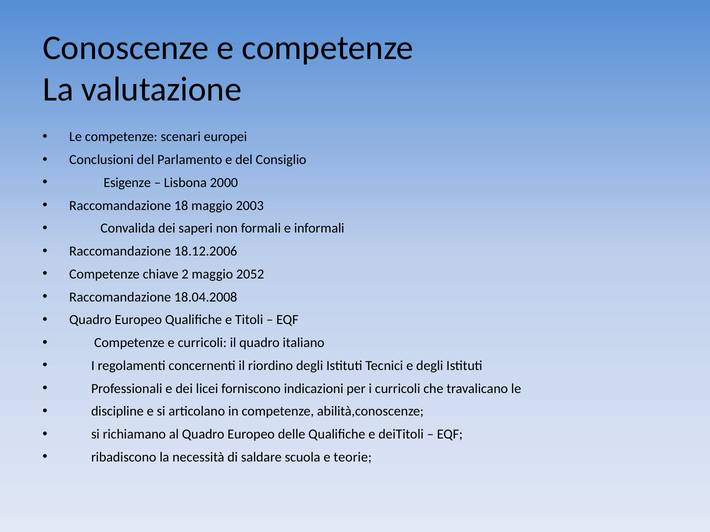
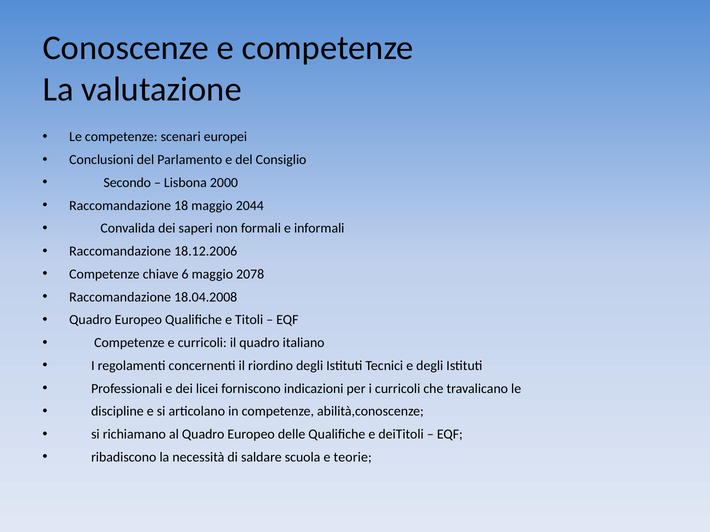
Esigenze: Esigenze -> Secondo
2003: 2003 -> 2044
2: 2 -> 6
2052: 2052 -> 2078
